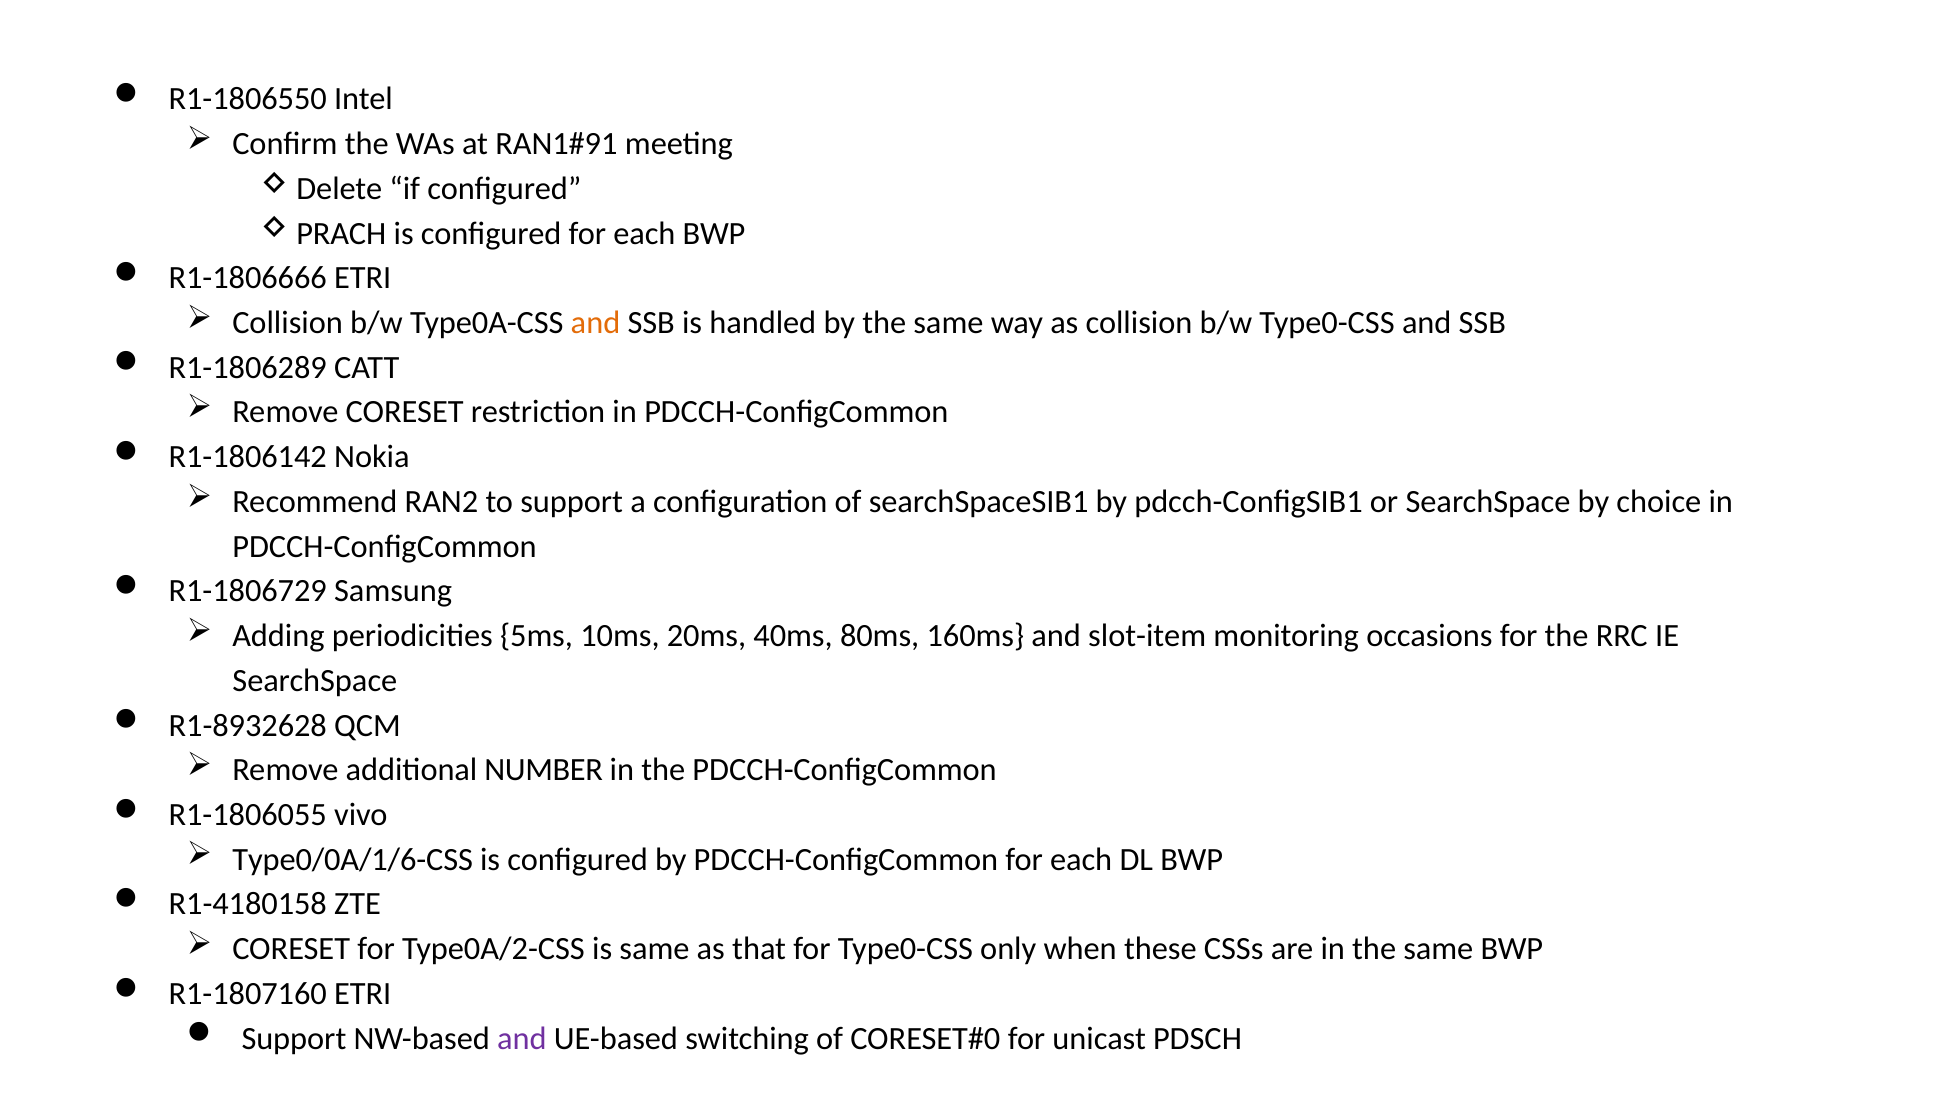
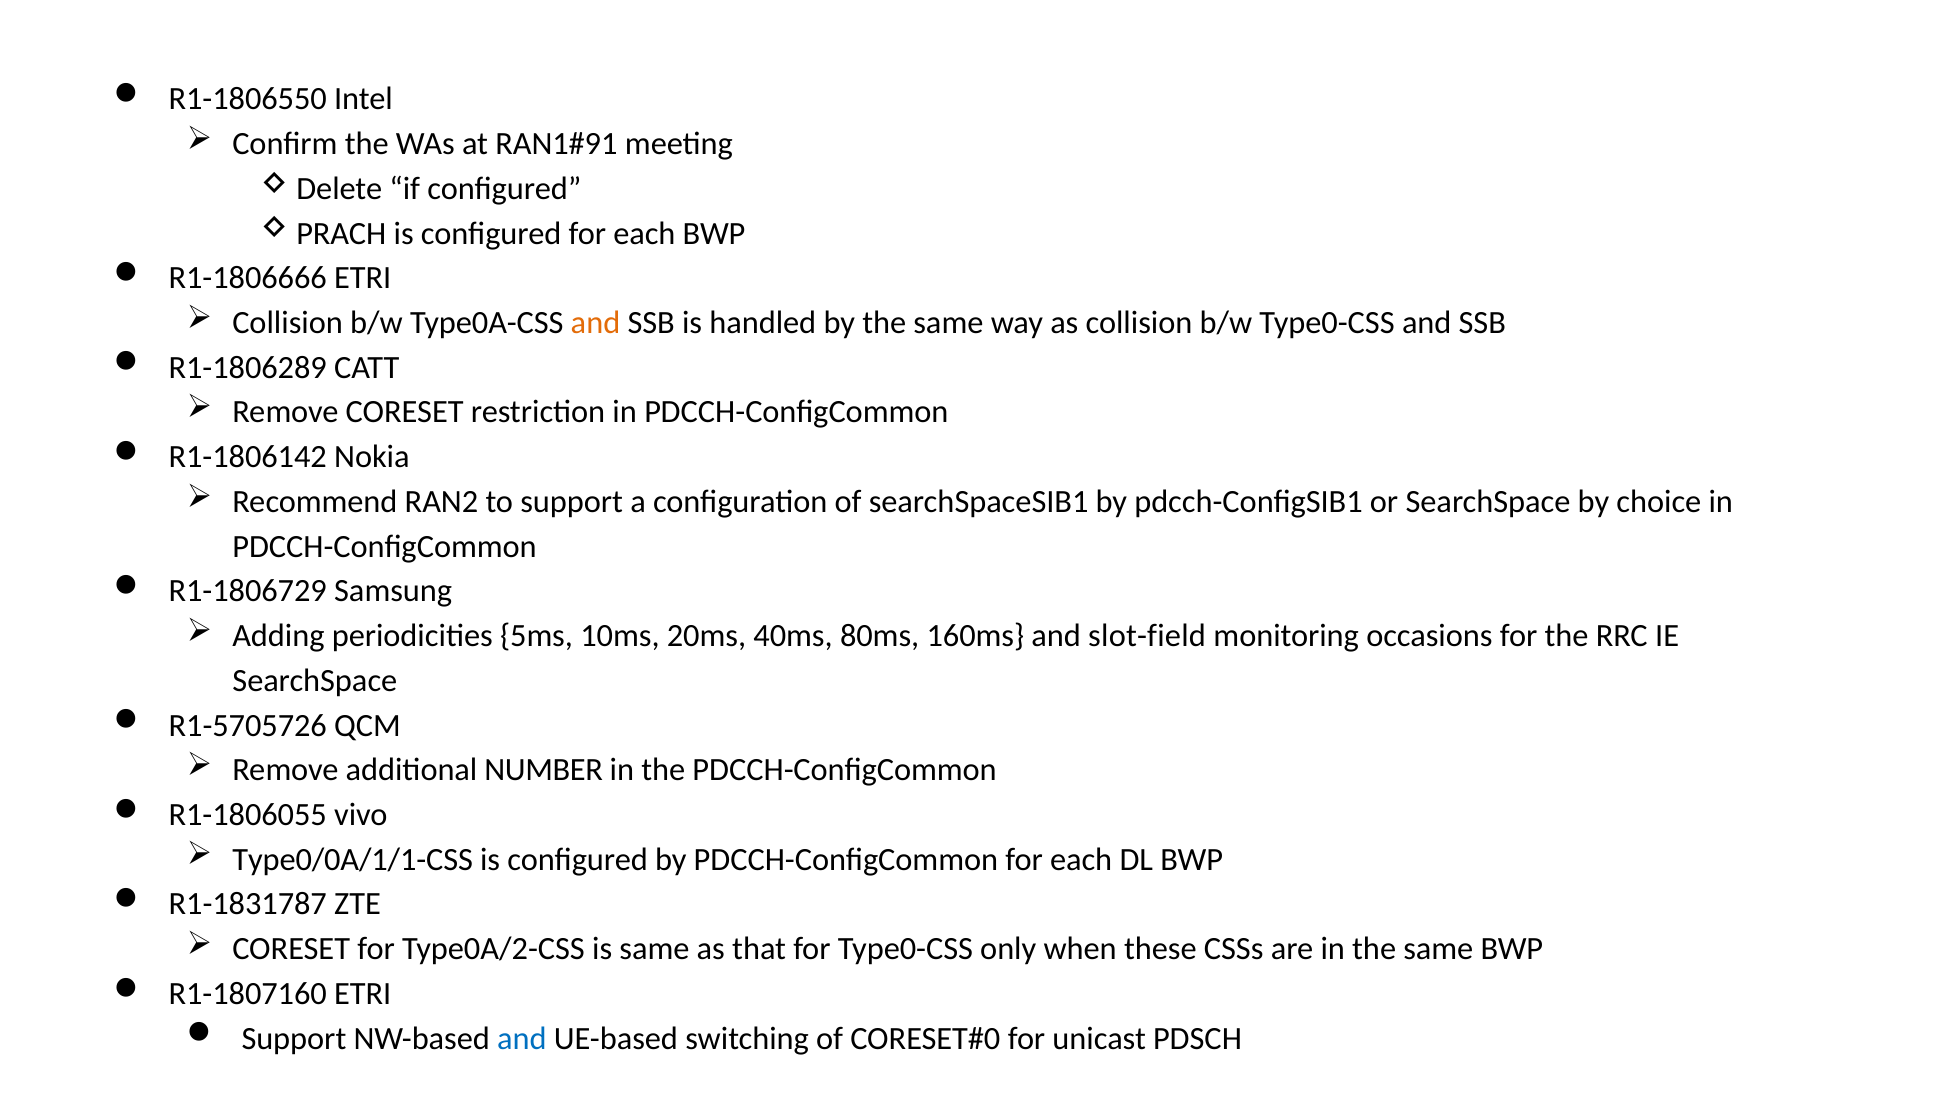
slot-item: slot-item -> slot-field
R1-8932628: R1-8932628 -> R1-5705726
Type0/0A/1/6-CSS: Type0/0A/1/6-CSS -> Type0/0A/1/1-CSS
R1-4180158: R1-4180158 -> R1-1831787
and at (522, 1038) colour: purple -> blue
